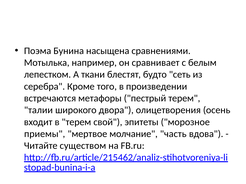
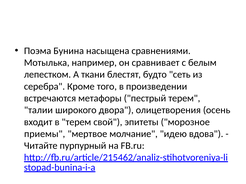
часть: часть -> идею
существом: существом -> пурпурный
